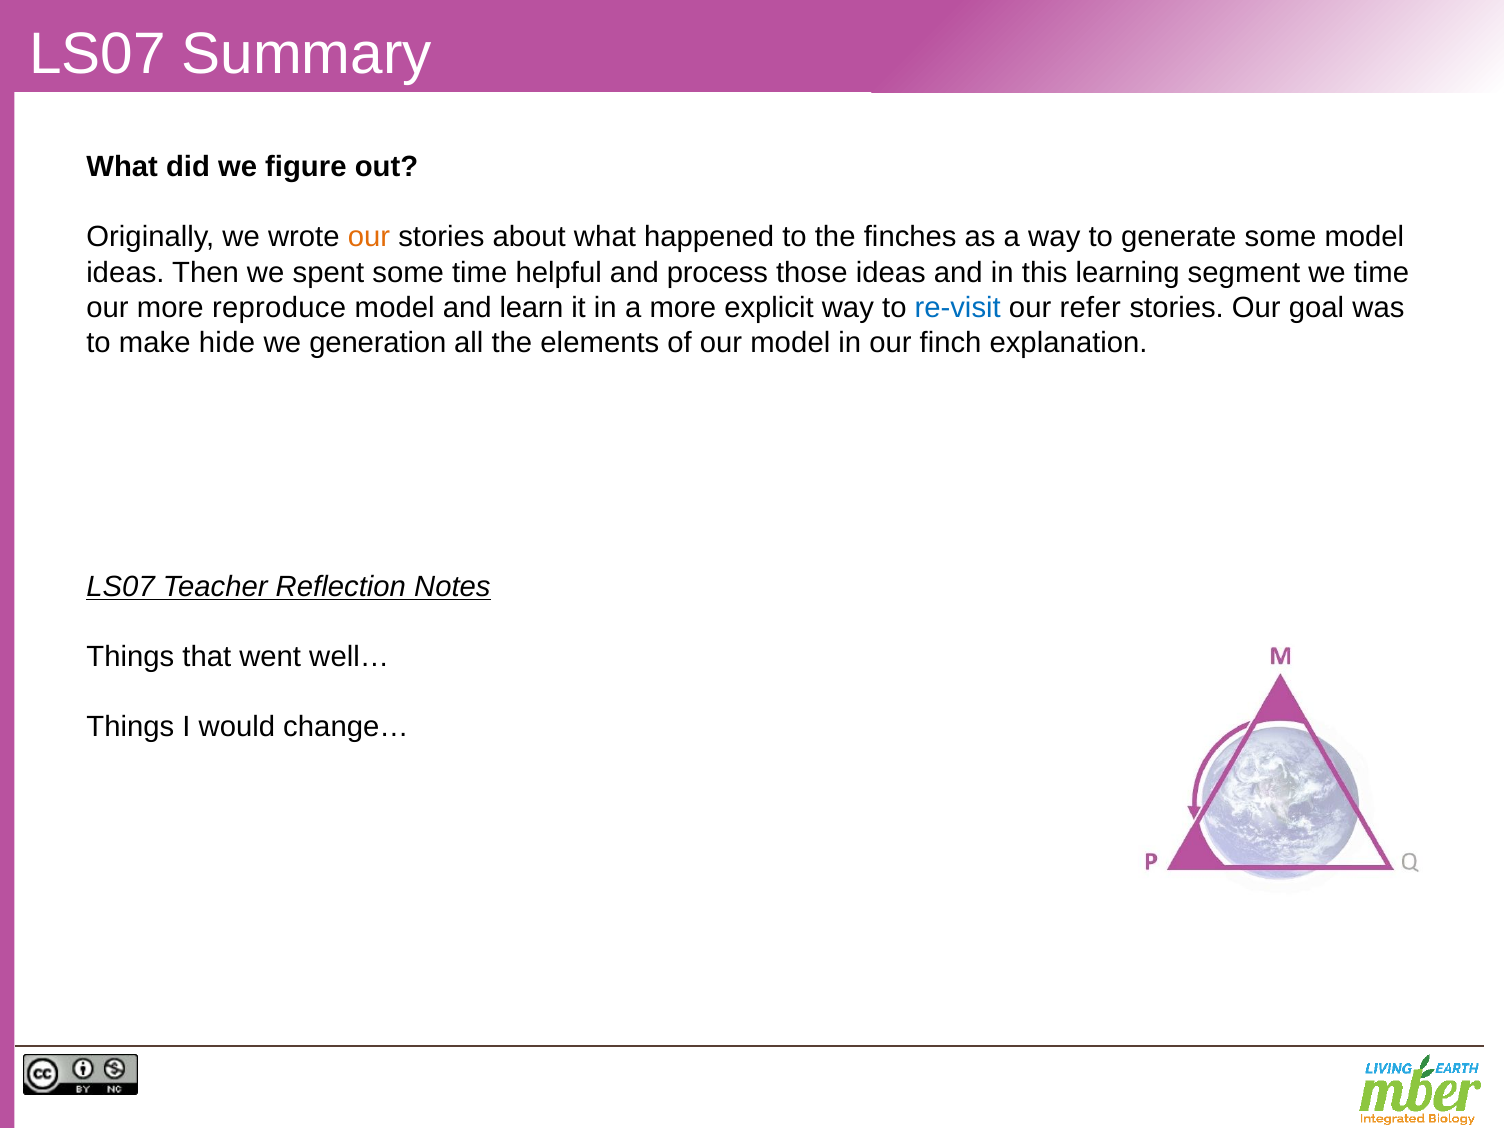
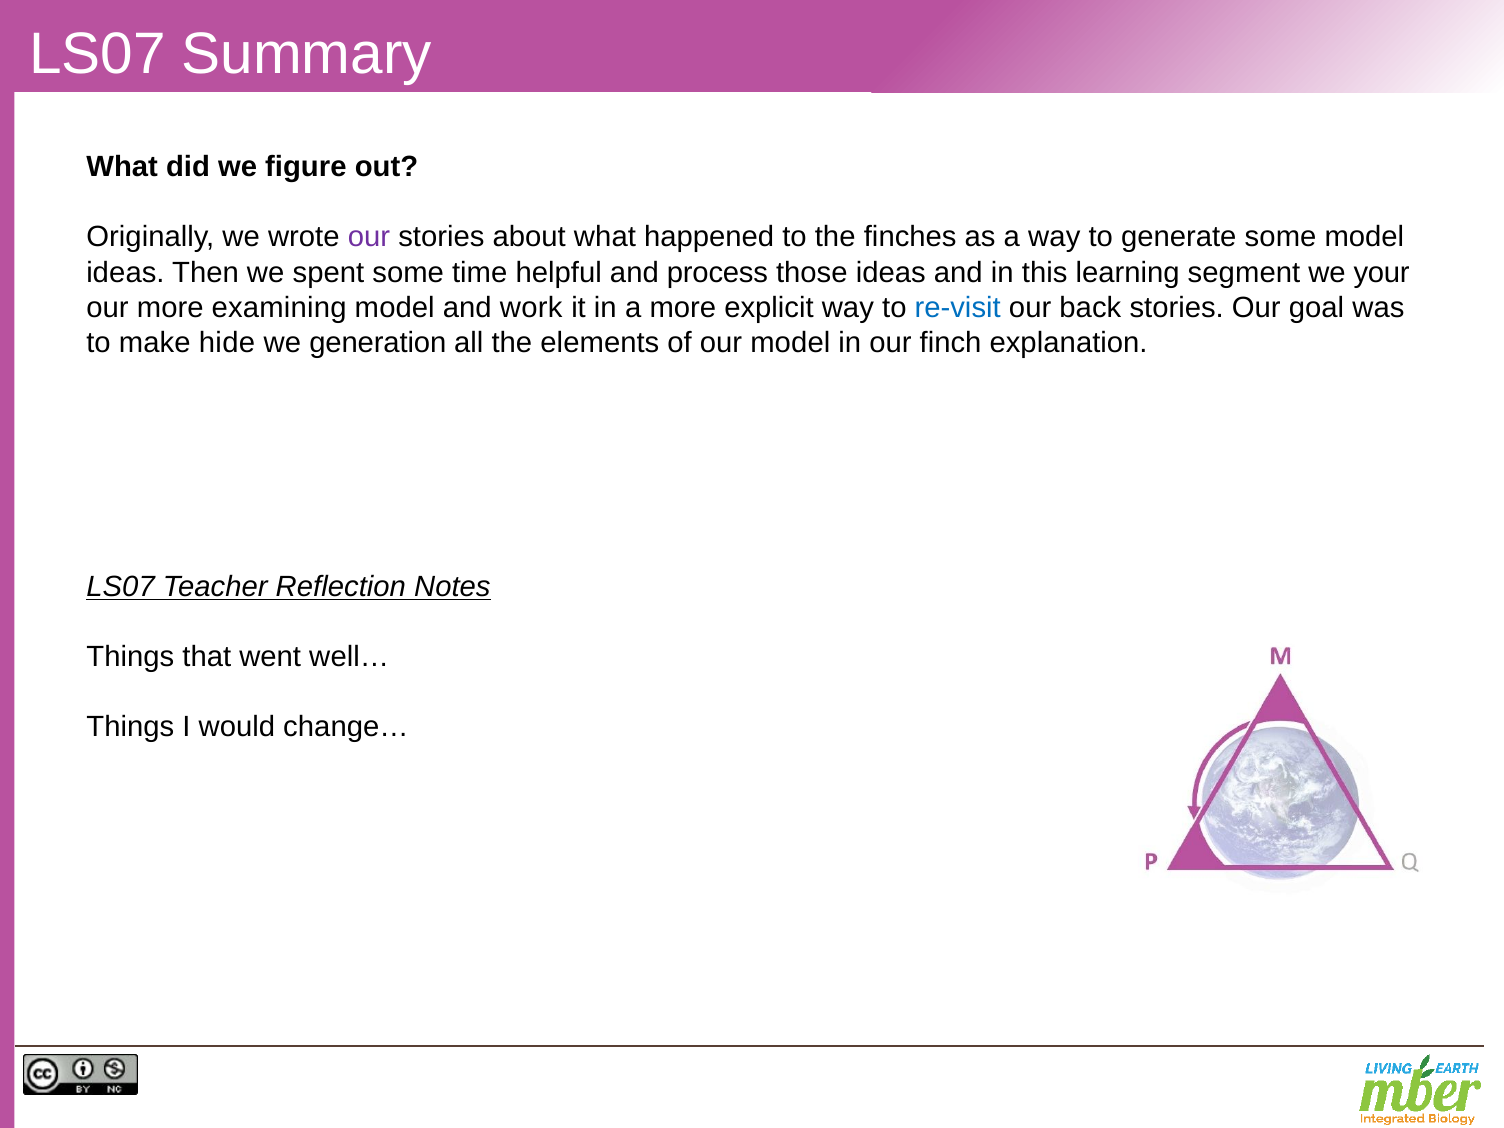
our at (369, 237) colour: orange -> purple
we time: time -> your
reproduce: reproduce -> examining
learn: learn -> work
refer: refer -> back
